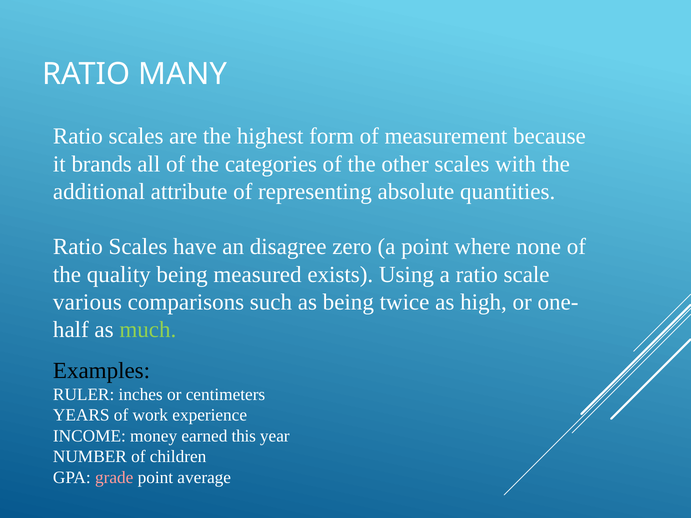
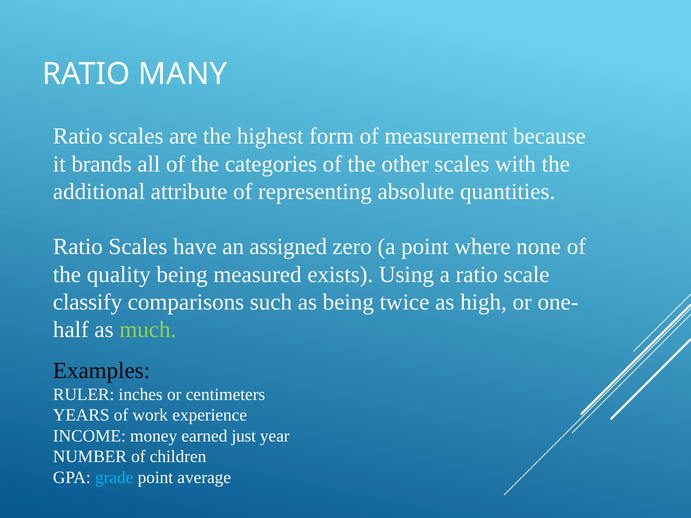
disagree: disagree -> assigned
various: various -> classify
this: this -> just
grade colour: pink -> light blue
